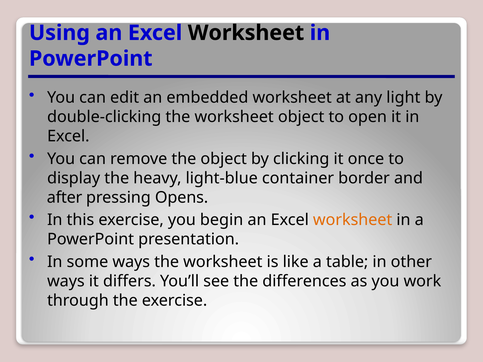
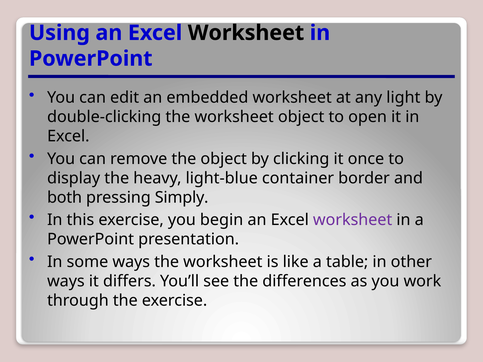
after: after -> both
Opens: Opens -> Simply
worksheet at (353, 220) colour: orange -> purple
